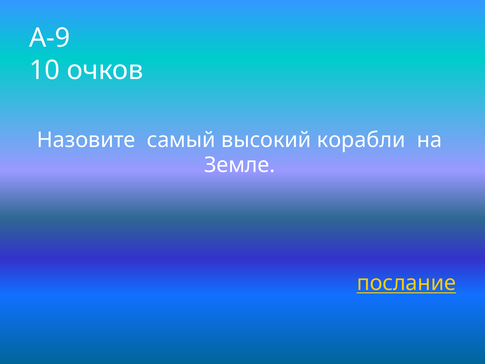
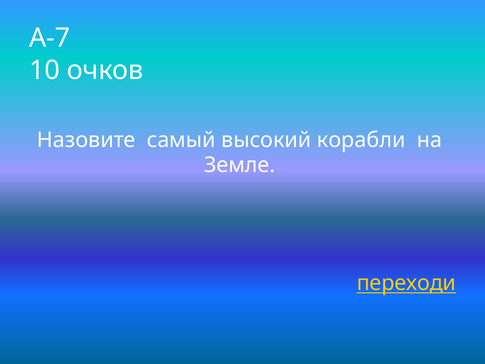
А-9: А-9 -> А-7
послание: послание -> переходи
